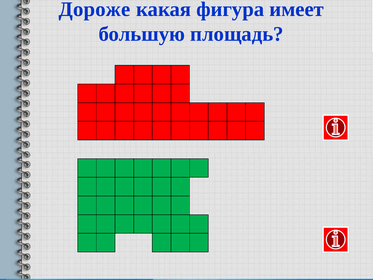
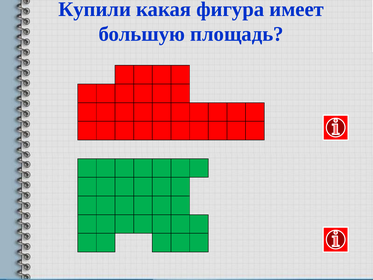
Дороже: Дороже -> Купили
